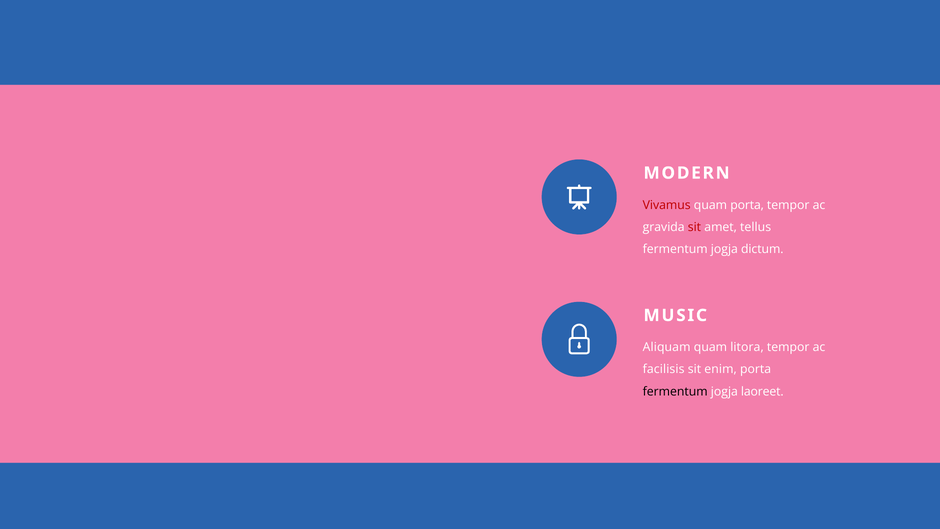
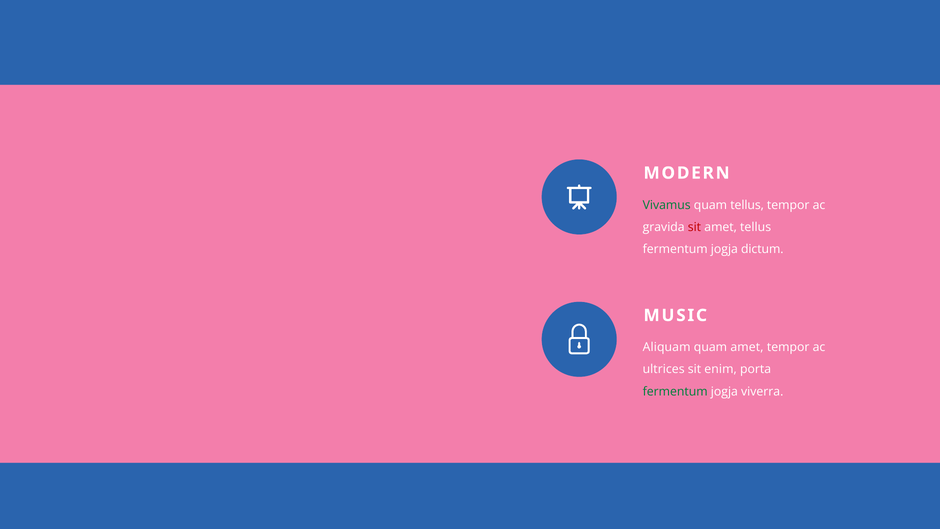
Vivamus colour: red -> green
quam porta: porta -> tellus
quam litora: litora -> amet
facilisis: facilisis -> ultrices
fermentum at (675, 391) colour: black -> green
laoreet: laoreet -> viverra
